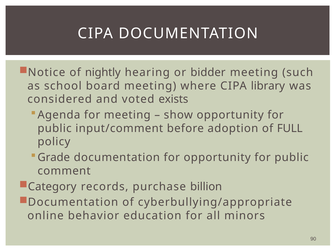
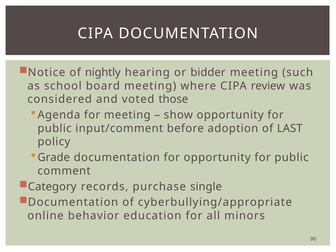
library: library -> review
exists: exists -> those
FULL: FULL -> LAST
billion: billion -> single
